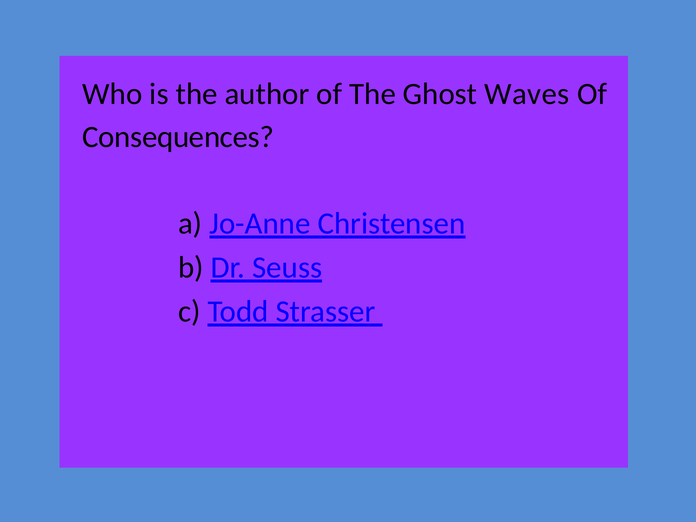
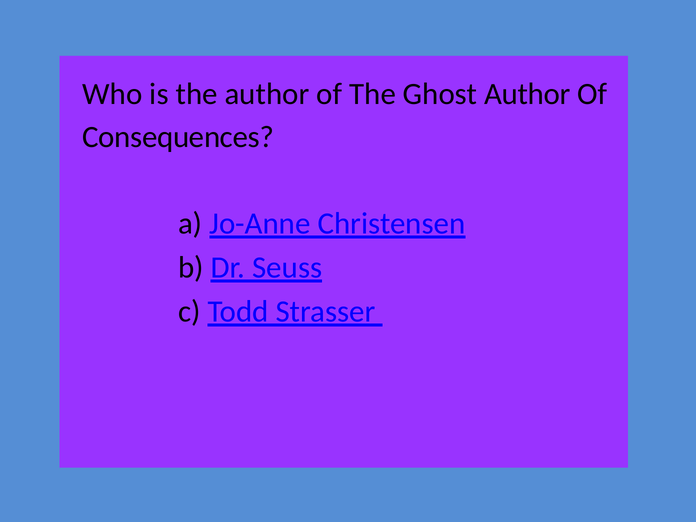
Ghost Waves: Waves -> Author
